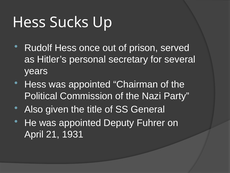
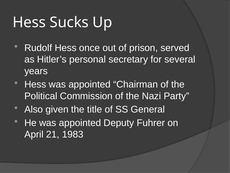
1931: 1931 -> 1983
